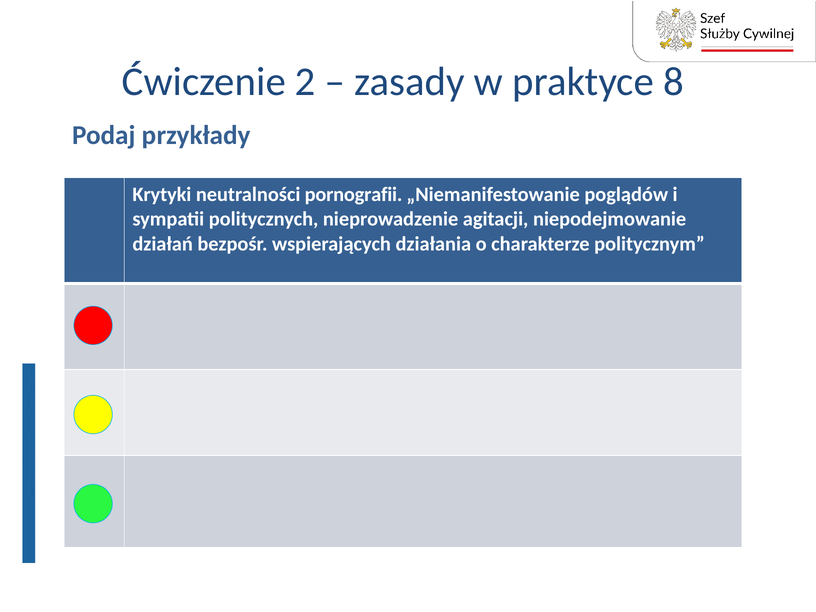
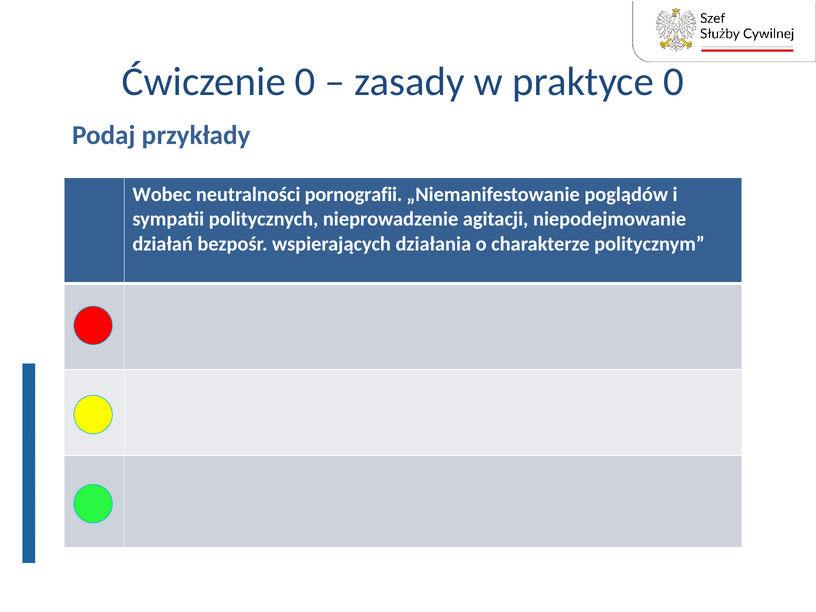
Ćwiczenie 2: 2 -> 0
praktyce 8: 8 -> 0
Krytyki: Krytyki -> Wobec
